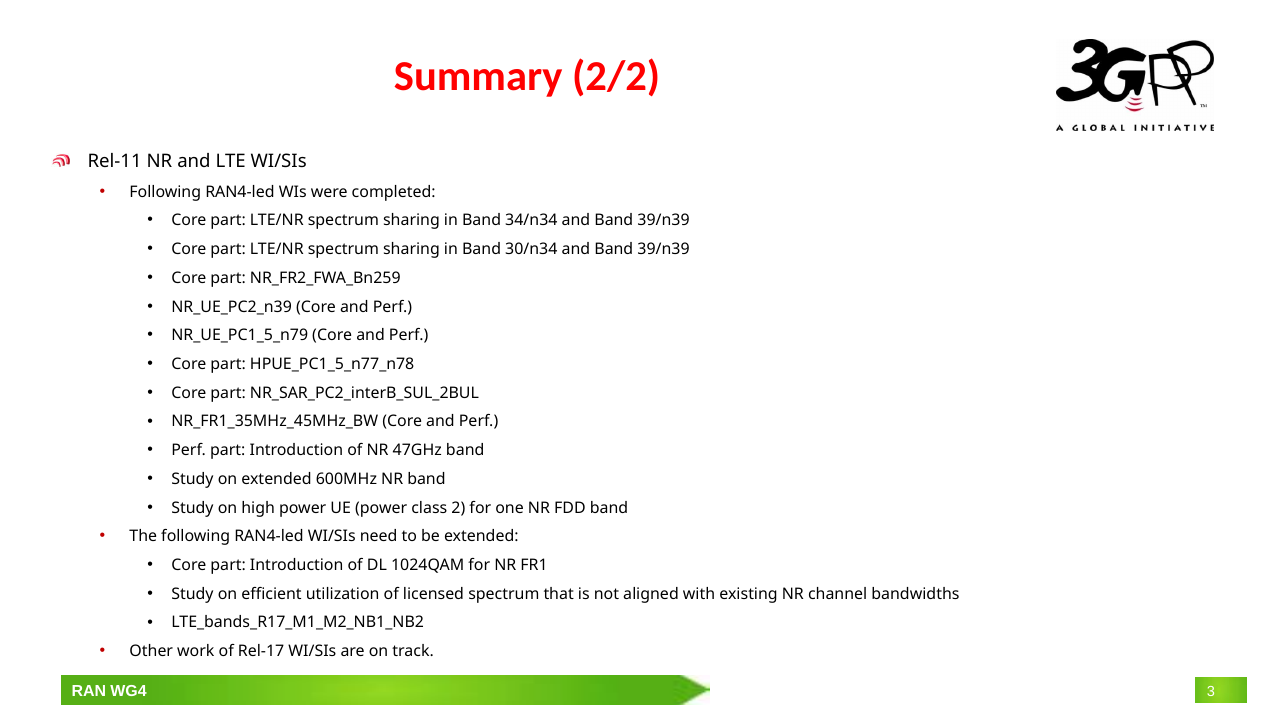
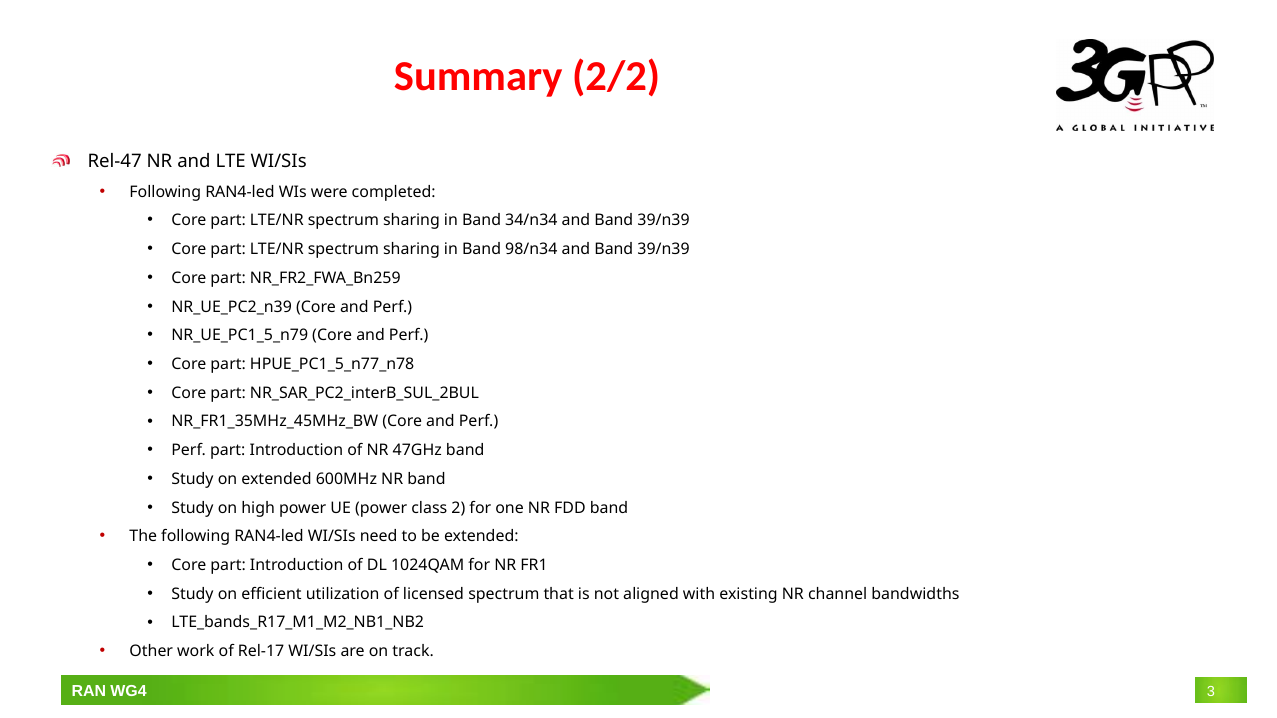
Rel-11: Rel-11 -> Rel-47
30/n34: 30/n34 -> 98/n34
